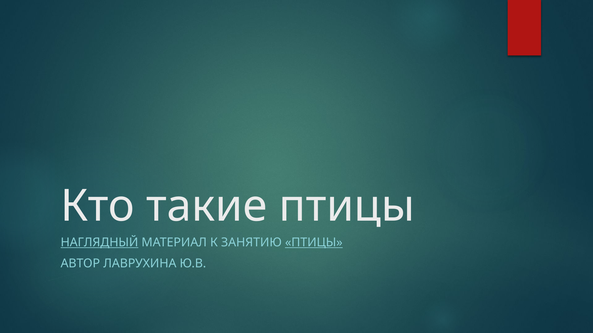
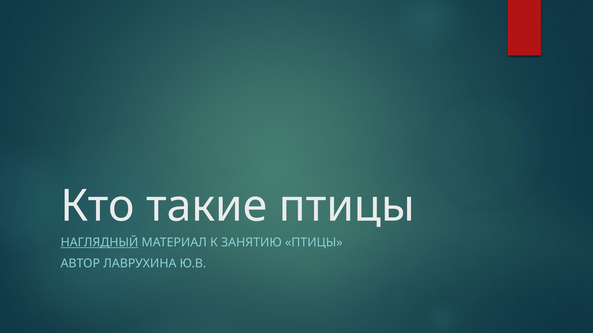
ПТИЦЫ at (314, 243) underline: present -> none
